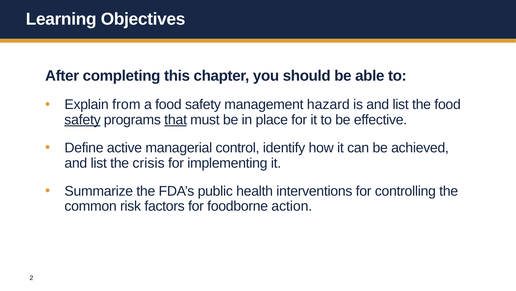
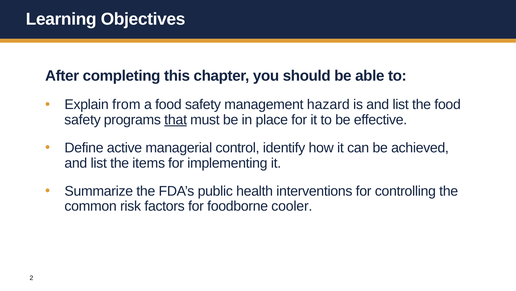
safety at (83, 119) underline: present -> none
crisis: crisis -> items
action: action -> cooler
